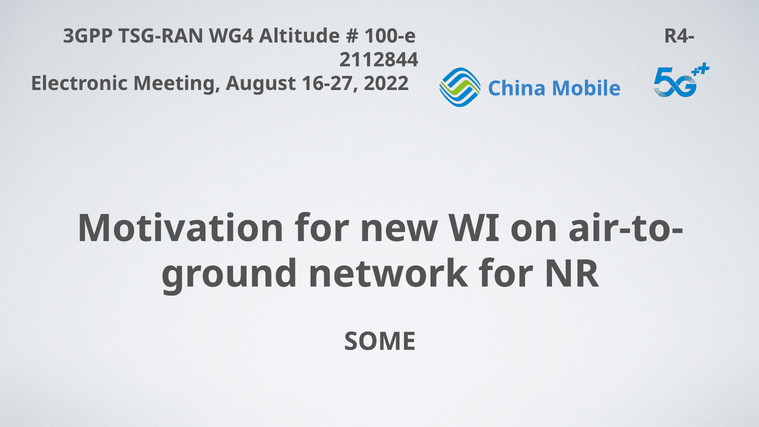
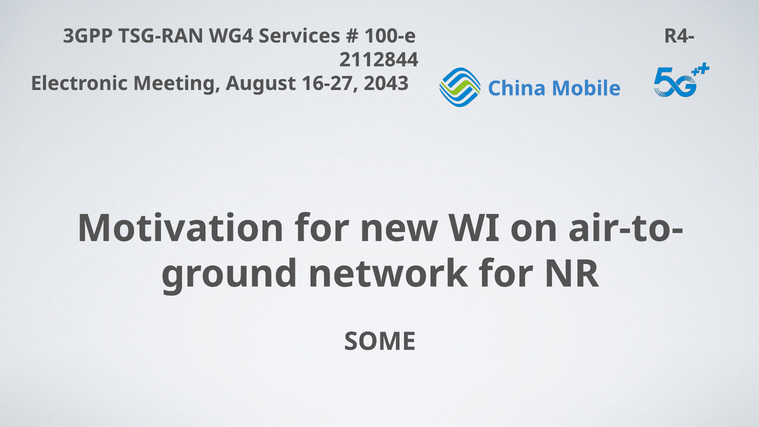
Altitude: Altitude -> Services
2022: 2022 -> 2043
